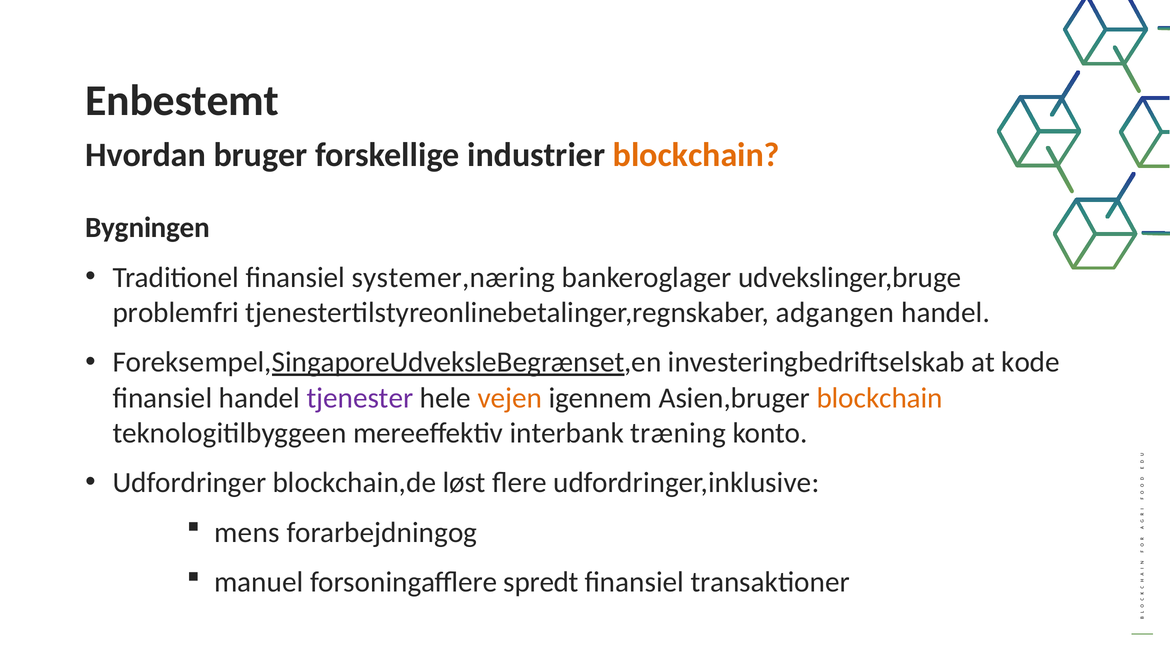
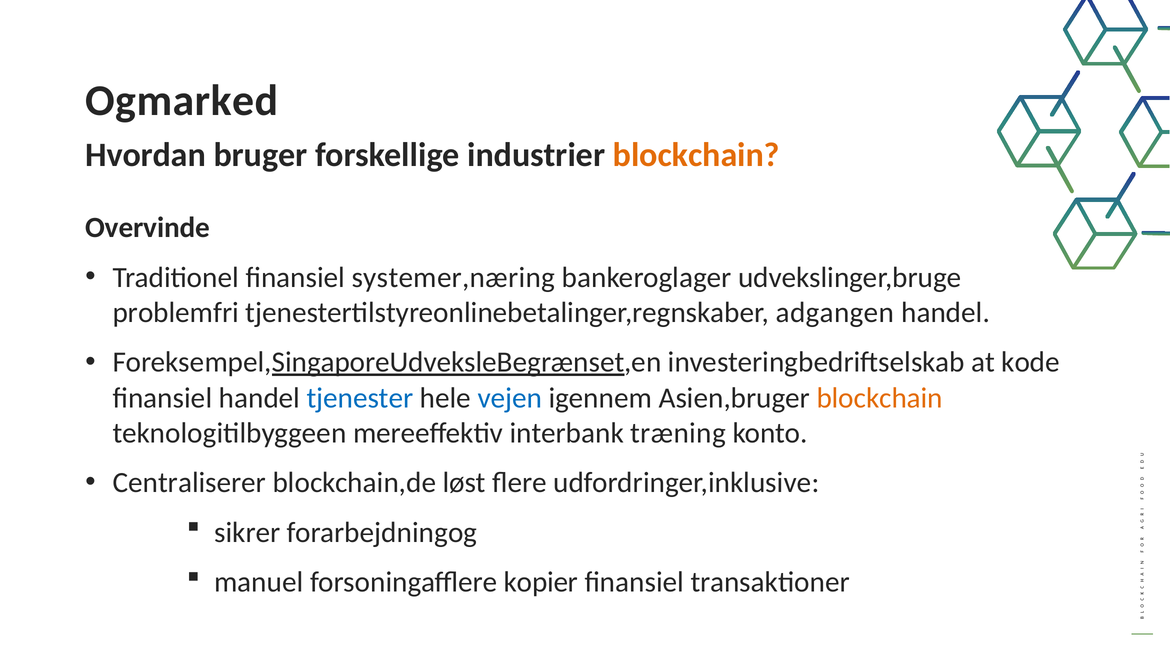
Enbestemt: Enbestemt -> Ogmarked
Bygningen: Bygningen -> Overvinde
tjenester colour: purple -> blue
vejen colour: orange -> blue
Udfordringer: Udfordringer -> Centraliserer
mens: mens -> sikrer
spredt: spredt -> kopier
